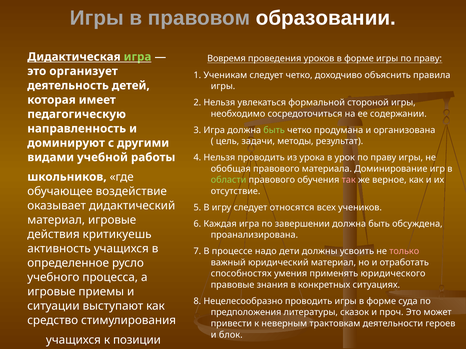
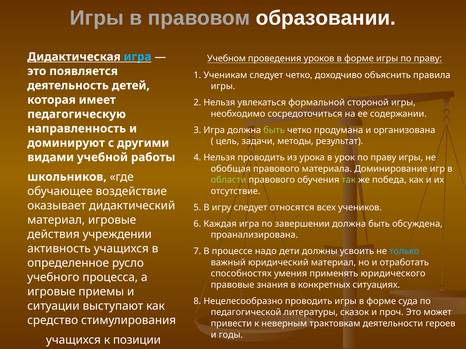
игра at (138, 57) colour: light green -> light blue
Вовремя: Вовремя -> Учебном
организует: организует -> появляется
так colour: pink -> light green
верное: верное -> победа
критикуешь: критикуешь -> учреждении
только colour: pink -> light blue
предположения: предположения -> педагогической
блок: блок -> годы
